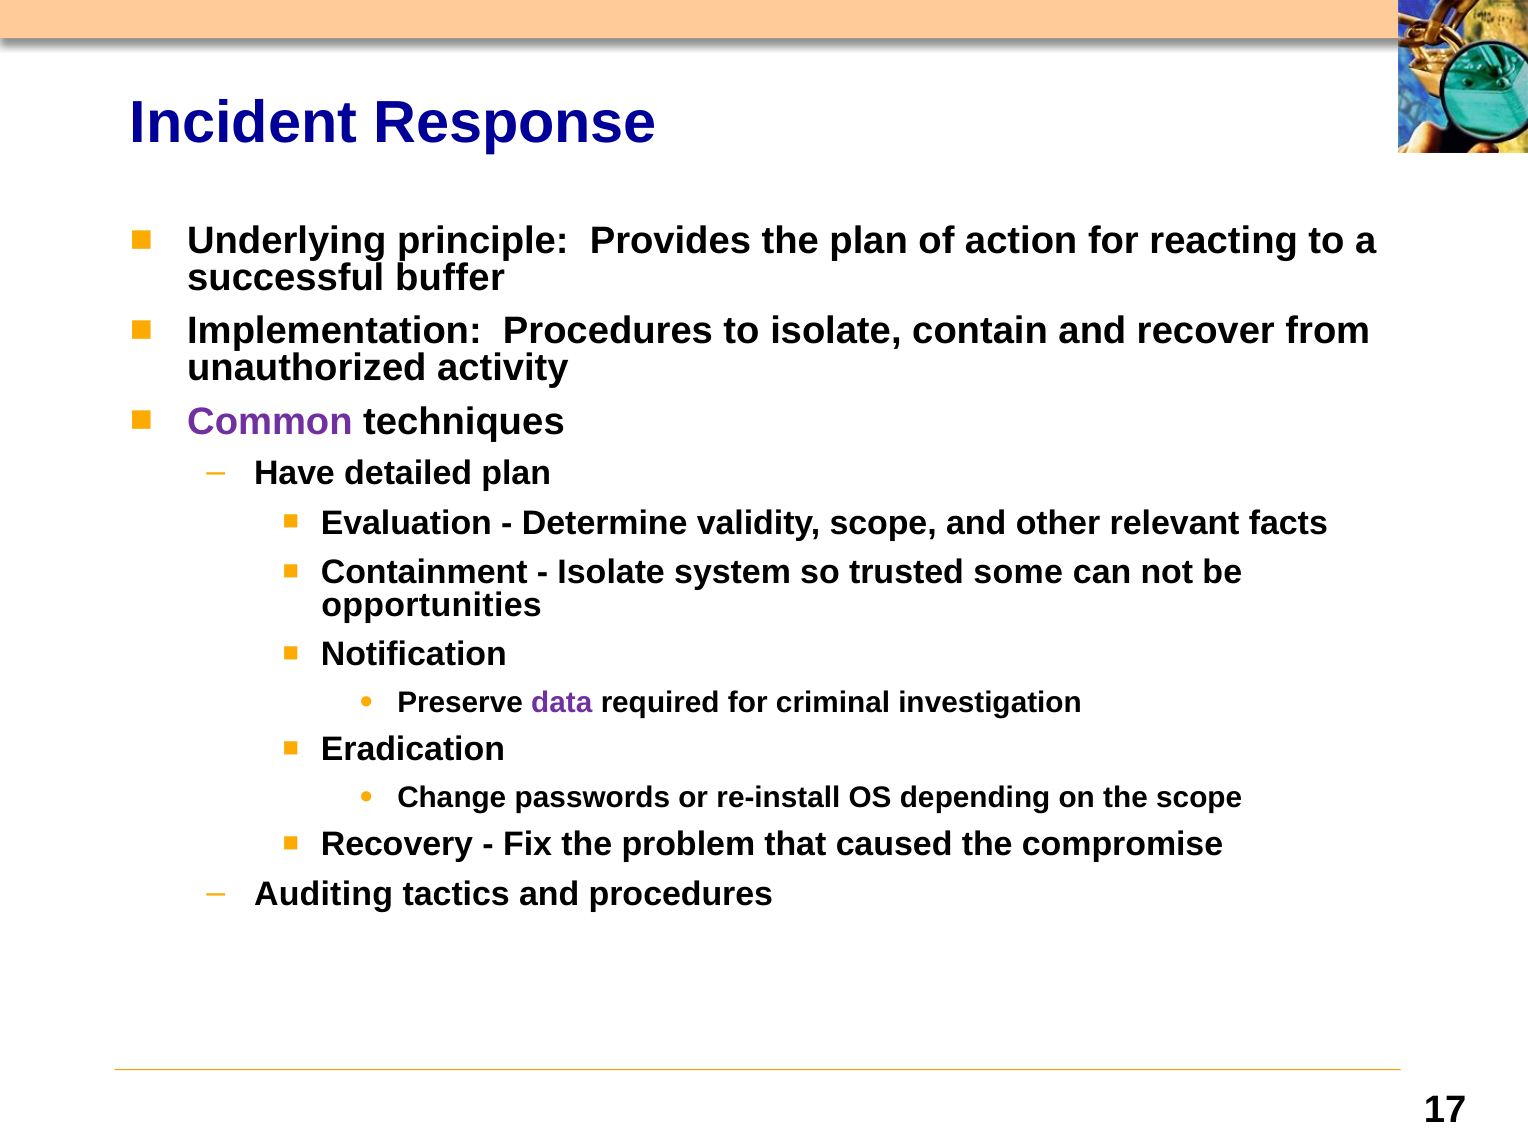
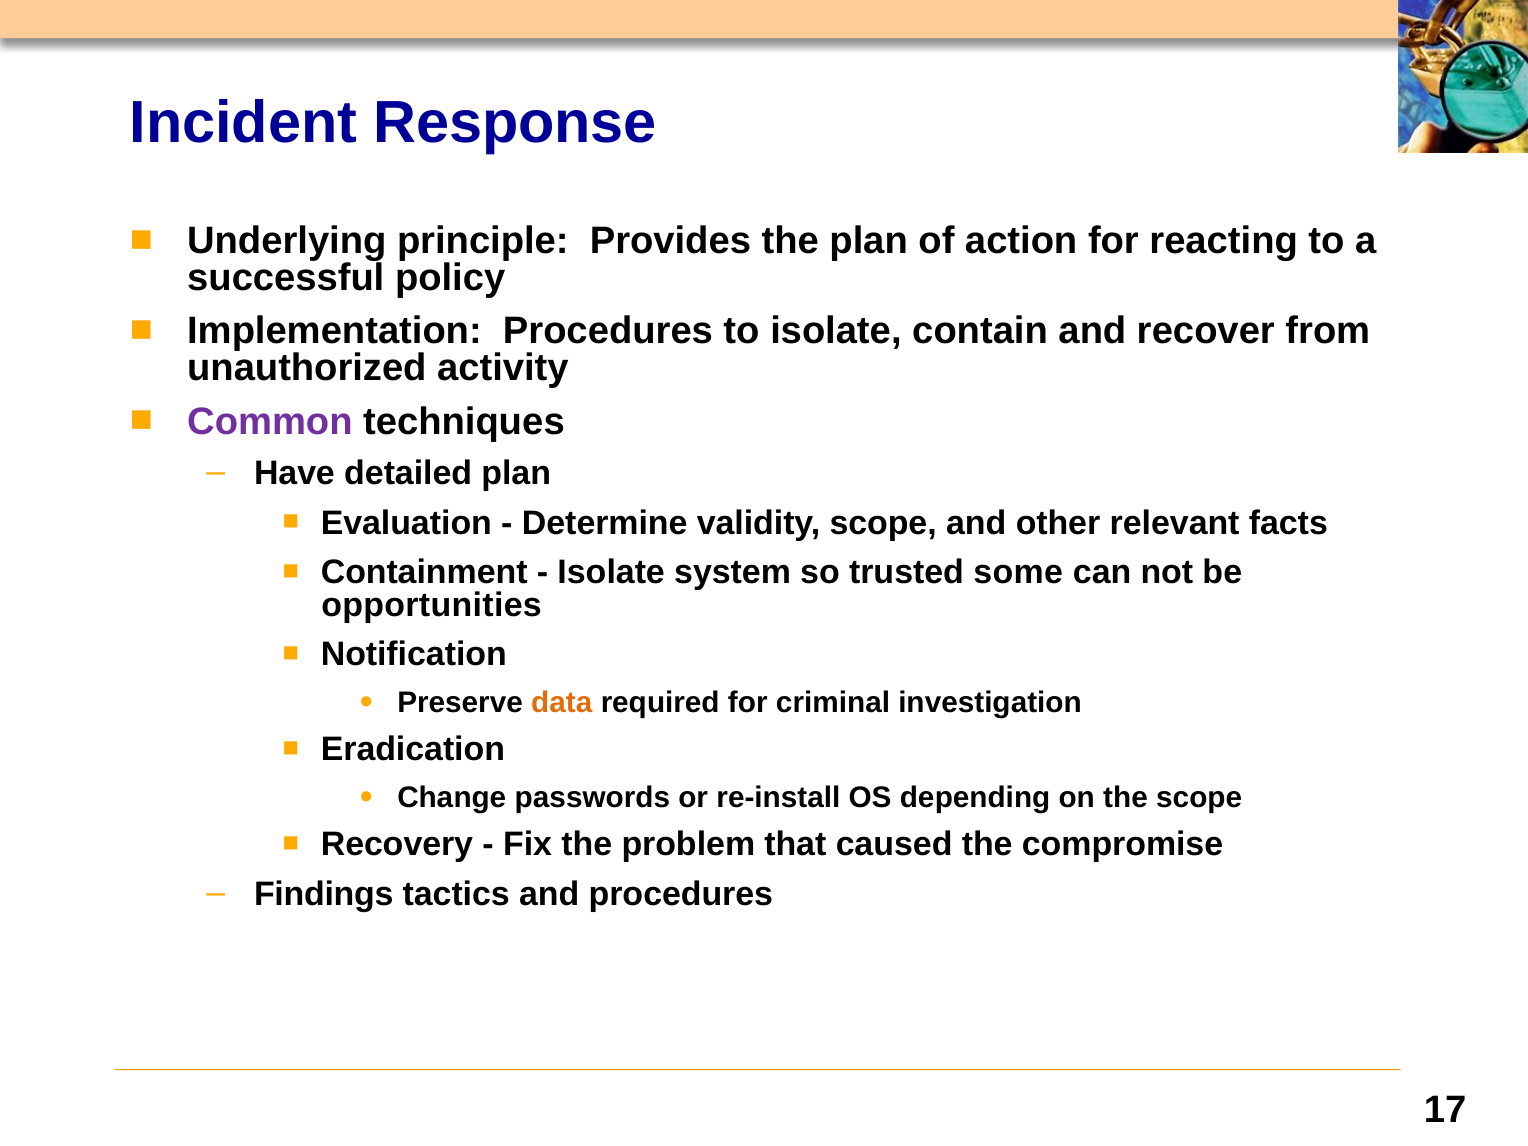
buffer: buffer -> policy
data colour: purple -> orange
Auditing: Auditing -> Findings
